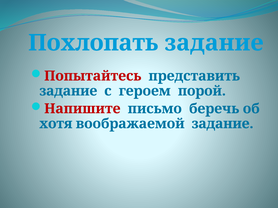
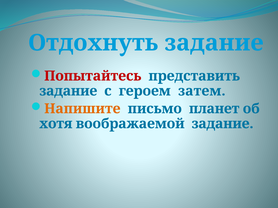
Похлопать: Похлопать -> Отдохнуть
порой: порой -> затем
Напишите colour: red -> orange
беречь: беречь -> планет
